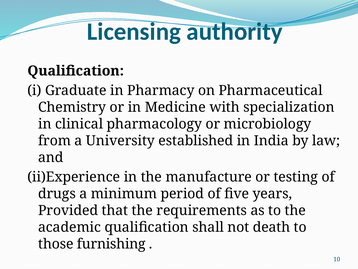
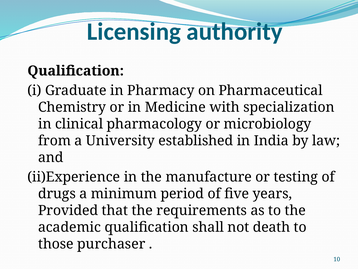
furnishing: furnishing -> purchaser
